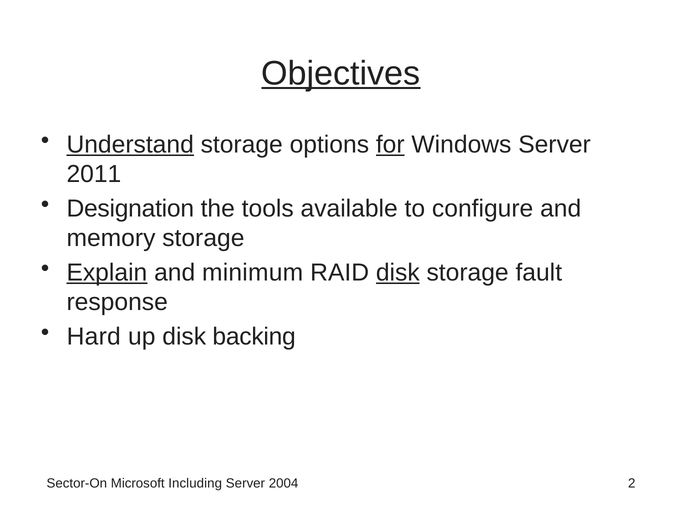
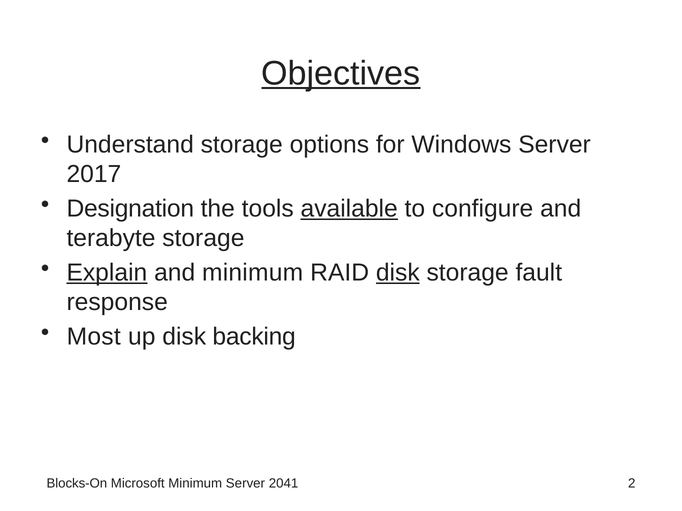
Understand underline: present -> none
for underline: present -> none
2011: 2011 -> 2017
available underline: none -> present
memory: memory -> terabyte
Hard: Hard -> Most
Sector-On: Sector-On -> Blocks-On
Microsoft Including: Including -> Minimum
2004: 2004 -> 2041
